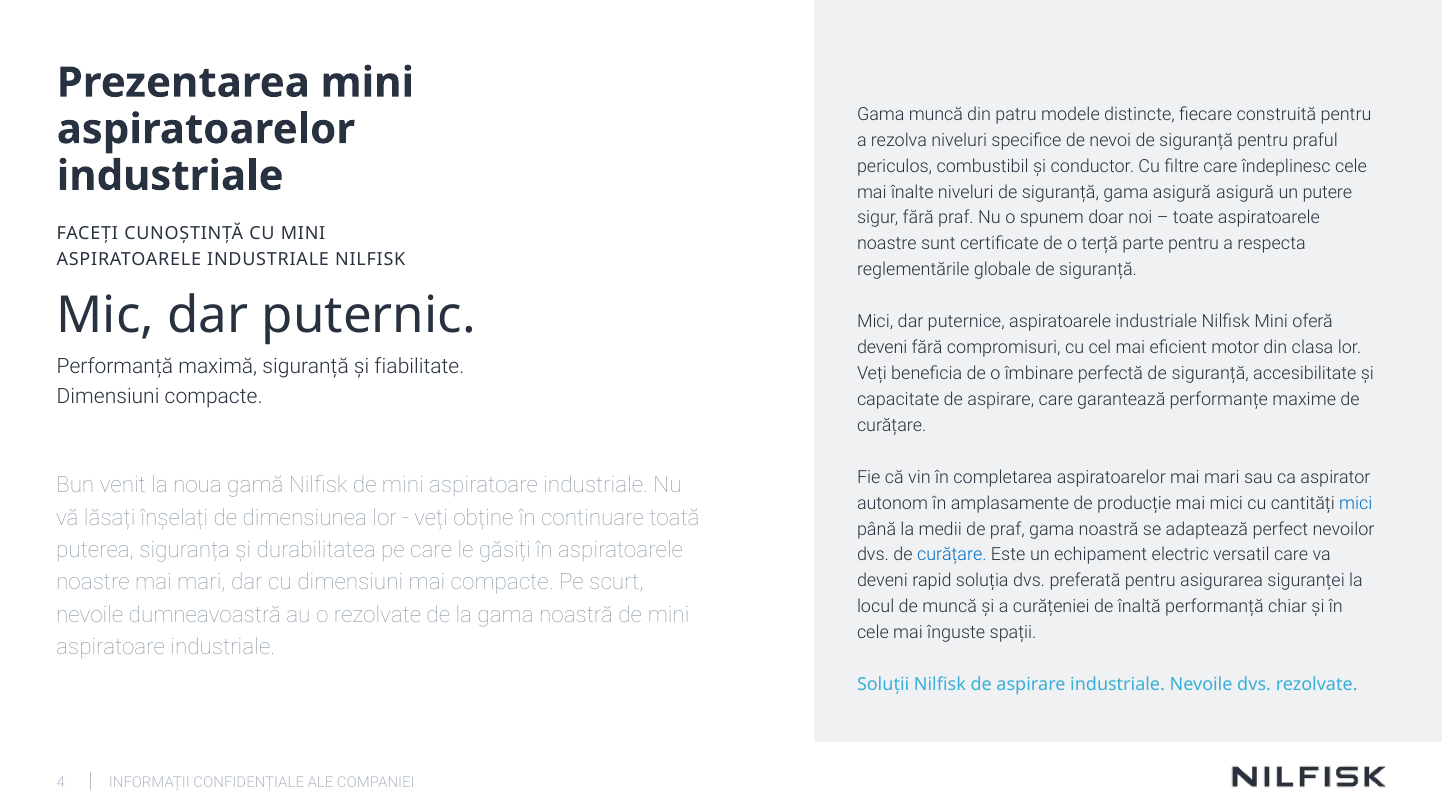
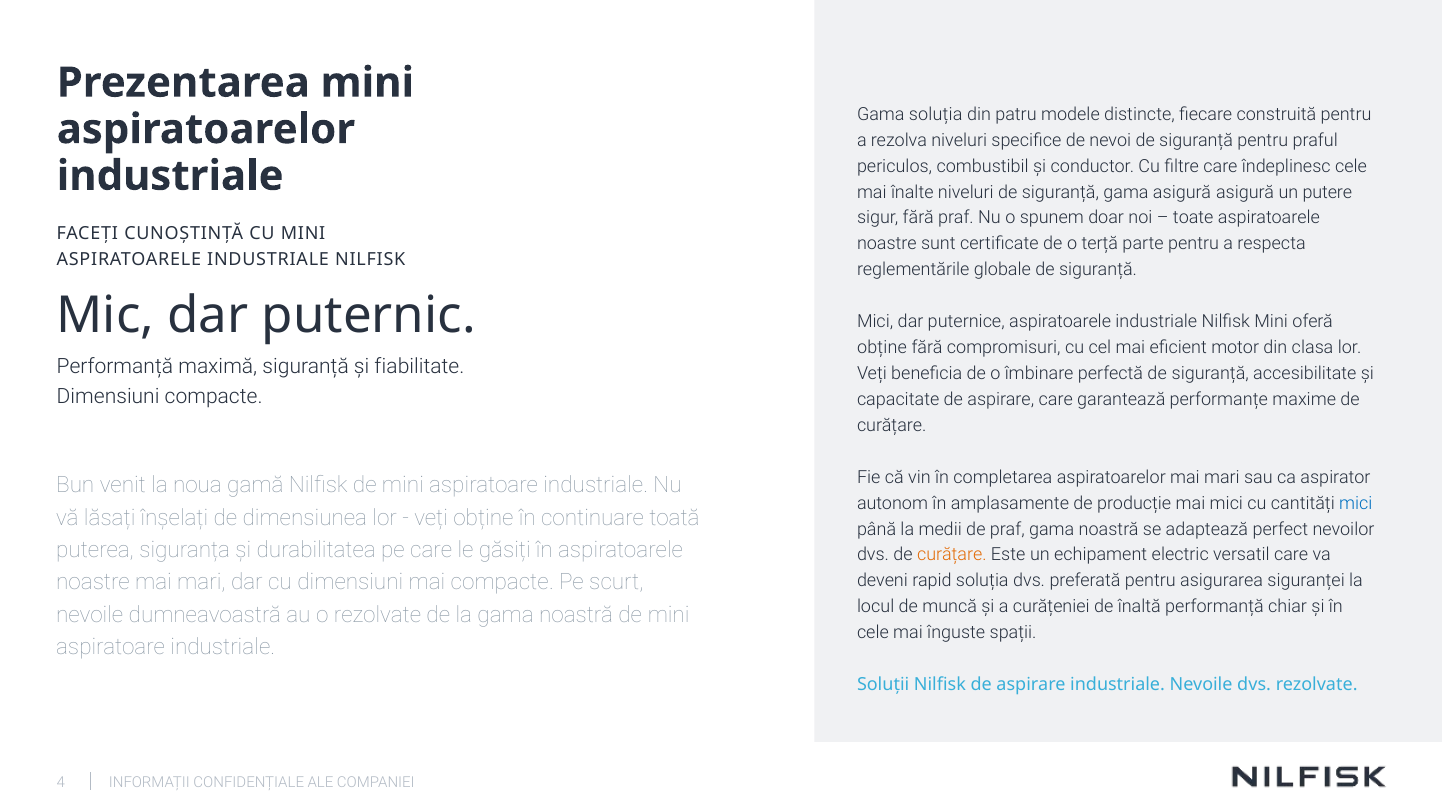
Gama muncă: muncă -> soluția
deveni at (882, 348): deveni -> obține
curățare at (952, 555) colour: blue -> orange
